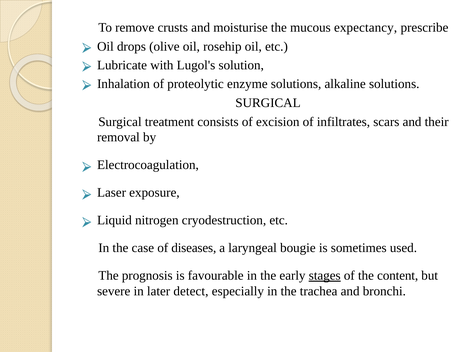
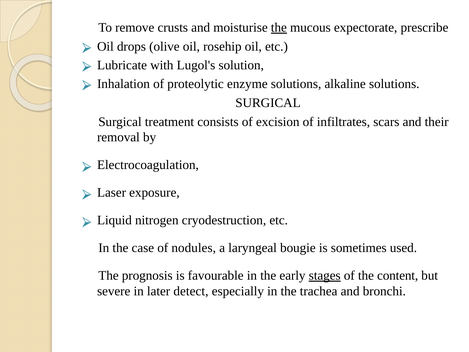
the at (279, 28) underline: none -> present
expectancy: expectancy -> expectorate
diseases: diseases -> nodules
